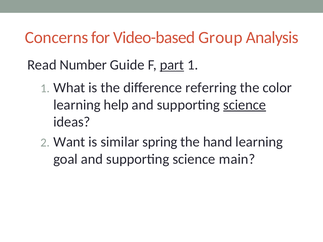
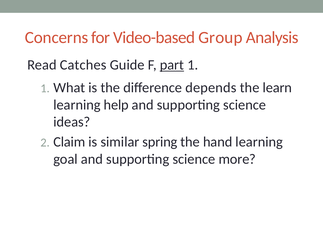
Number: Number -> Catches
referring: referring -> depends
color: color -> learn
science at (245, 105) underline: present -> none
Want: Want -> Claim
main: main -> more
